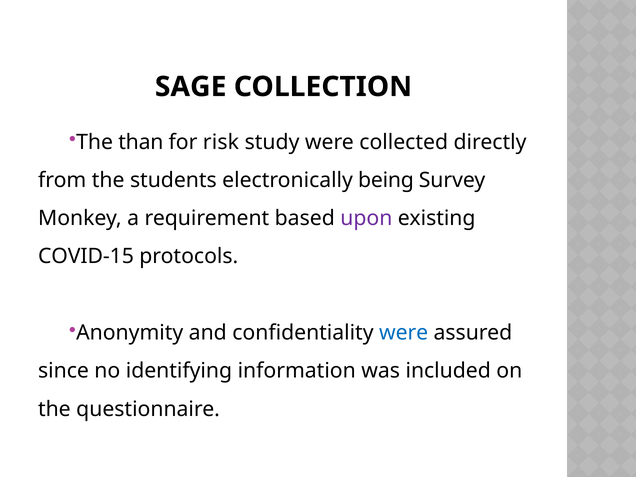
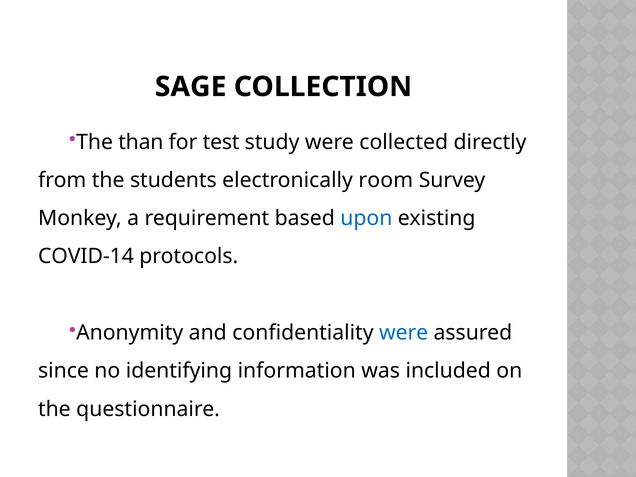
risk: risk -> test
being: being -> room
upon colour: purple -> blue
COVID-15: COVID-15 -> COVID-14
